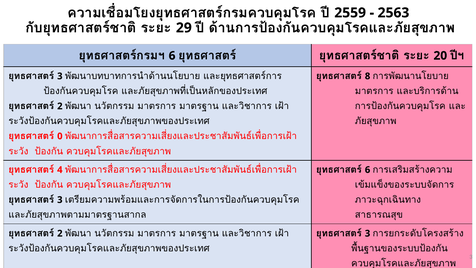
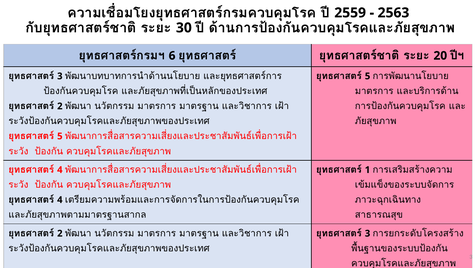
29: 29 -> 30
8 at (368, 76): 8 -> 5
0 at (60, 136): 0 -> 5
6 at (368, 170): 6 -> 1
3 at (60, 200): 3 -> 4
